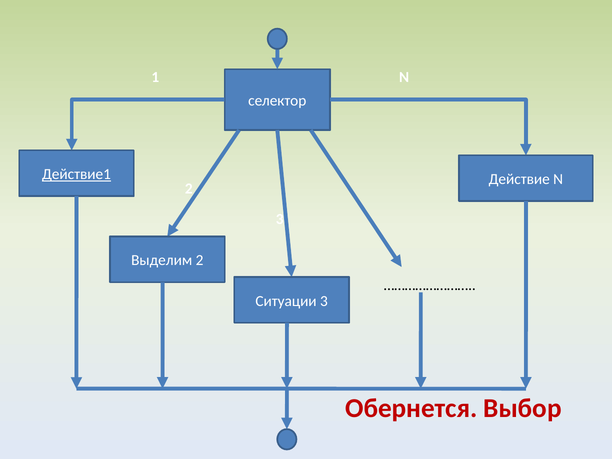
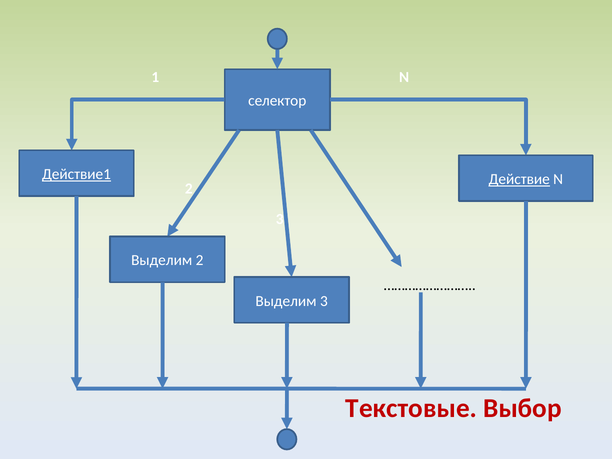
Действие underline: none -> present
Ситуации at (286, 301): Ситуации -> Выделим
Обернется: Обернется -> Текстовые
